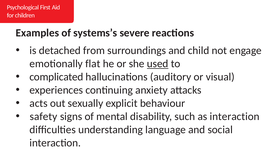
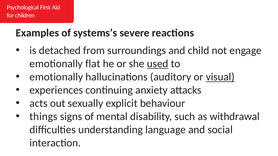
complicated at (56, 77): complicated -> emotionally
visual underline: none -> present
safety: safety -> things
as interaction: interaction -> withdrawal
